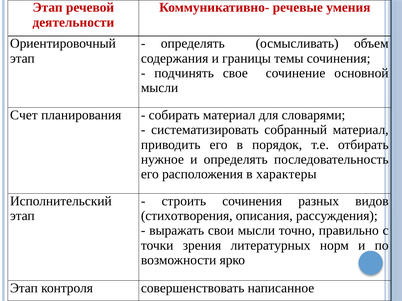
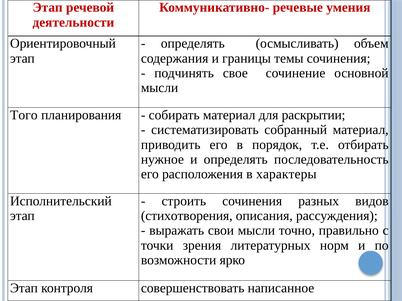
Счет: Счет -> Того
словарями: словарями -> раскрытии
